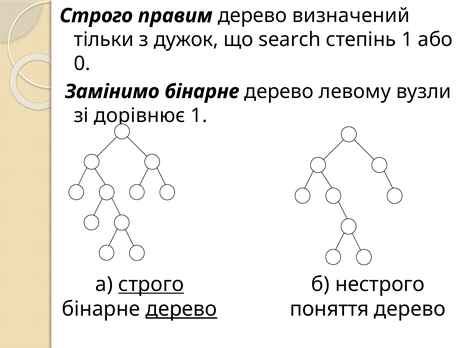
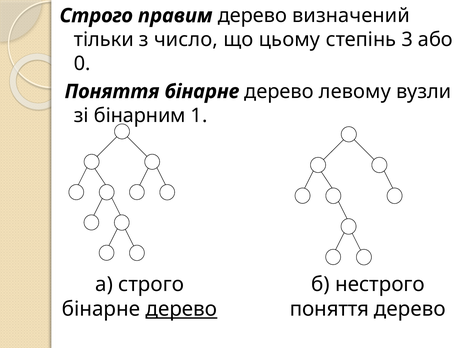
дужок: дужок -> число
search: search -> цьому
степінь 1: 1 -> 3
Замінимо at (112, 92): Замінимо -> Поняття
дорівнює: дорівнює -> бінарним
строго at (151, 284) underline: present -> none
